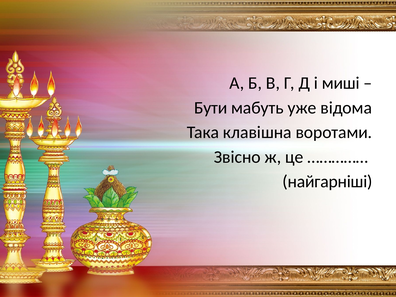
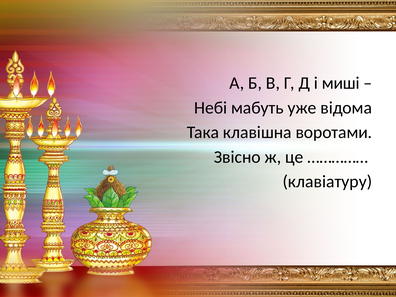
Бути: Бути -> Небі
найгарніші: найгарніші -> клавіатуру
